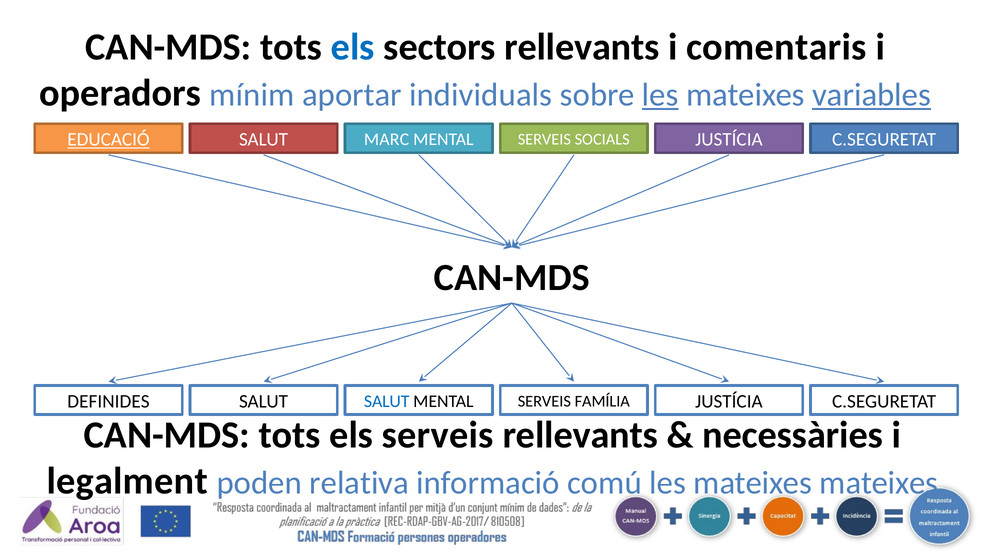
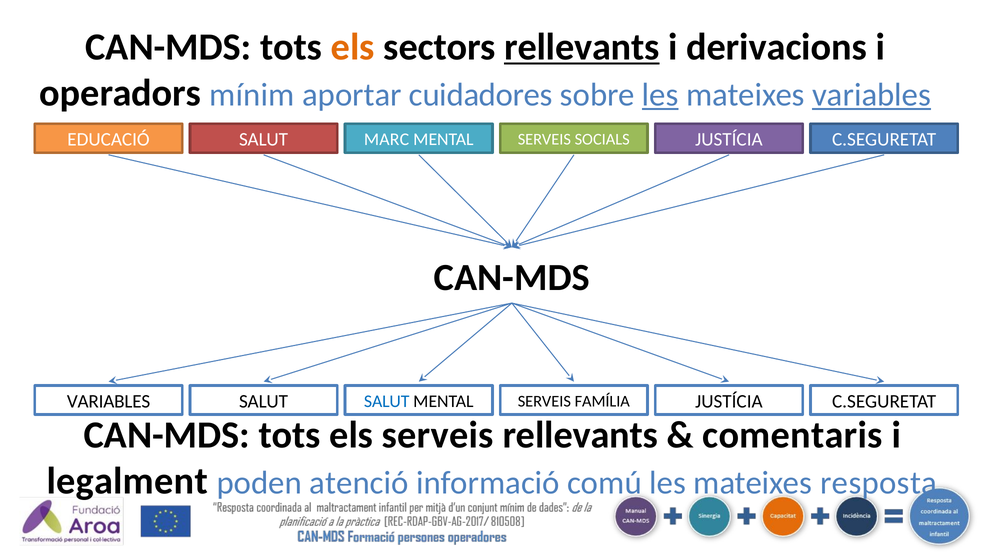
els at (353, 47) colour: blue -> orange
rellevants at (582, 47) underline: none -> present
comentaris: comentaris -> derivacions
individuals: individuals -> cuidadores
EDUCACIÓ underline: present -> none
DEFINIDES at (108, 401): DEFINIDES -> VARIABLES
necessàries: necessàries -> comentaris
relativa: relativa -> atenció
mateixes mateixes: mateixes -> resposta
